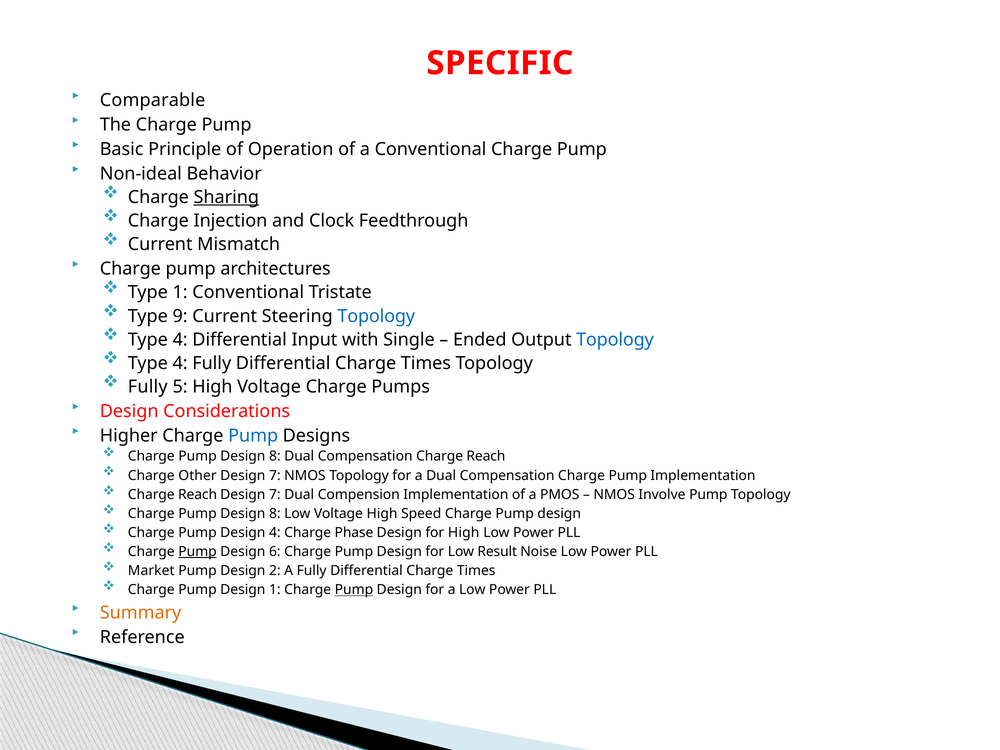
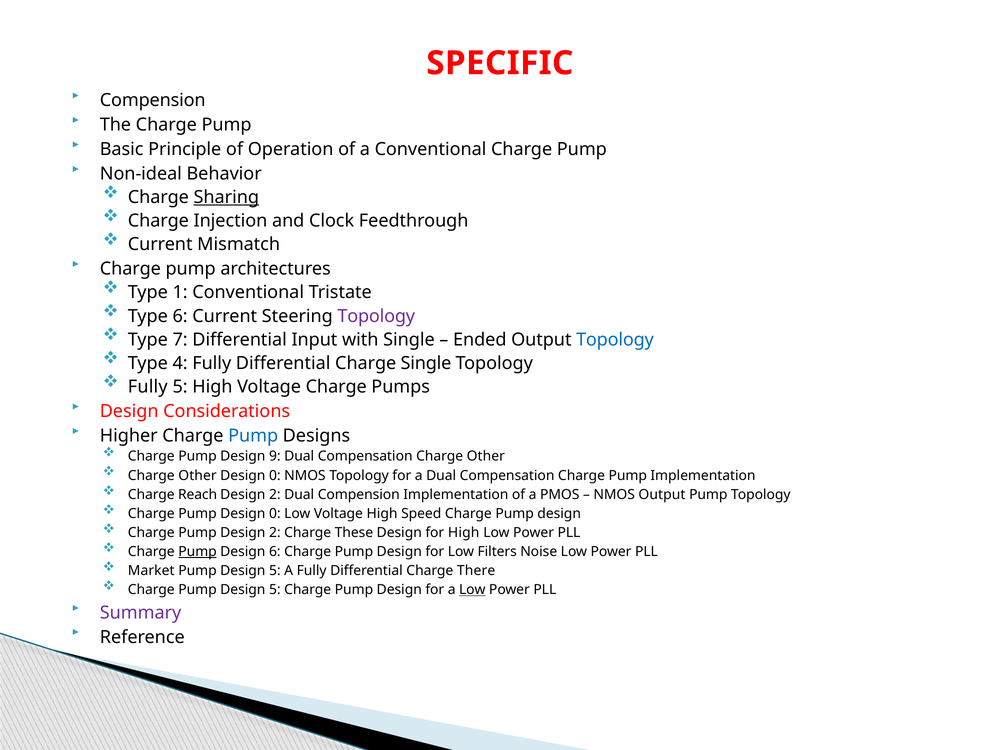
Comparable at (153, 100): Comparable -> Compension
Type 9: 9 -> 6
Topology at (376, 316) colour: blue -> purple
4 at (180, 340): 4 -> 7
Times at (426, 363): Times -> Single
8 at (275, 456): 8 -> 9
Compensation Charge Reach: Reach -> Other
7 at (275, 475): 7 -> 0
7 at (275, 495): 7 -> 2
NMOS Involve: Involve -> Output
8 at (275, 514): 8 -> 0
Pump Design 4: 4 -> 2
Phase: Phase -> These
Result: Result -> Filters
2 at (275, 571): 2 -> 5
Times at (476, 571): Times -> There
Charge Pump Design 1: 1 -> 5
Pump at (354, 590) underline: present -> none
Low at (472, 590) underline: none -> present
Summary colour: orange -> purple
